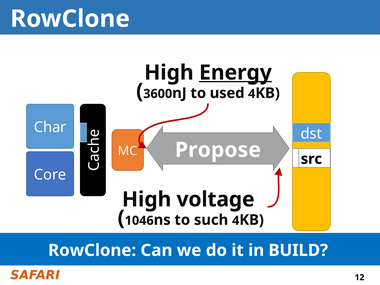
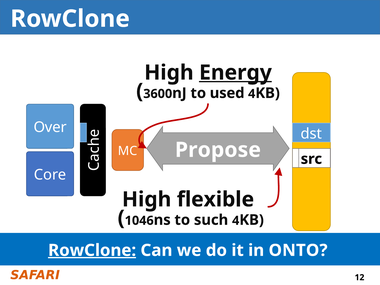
Char: Char -> Over
voltage: voltage -> flexible
RowClone at (92, 250) underline: none -> present
BUILD: BUILD -> ONTO
